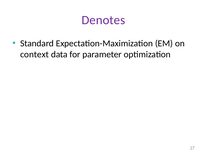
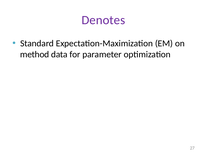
context: context -> method
